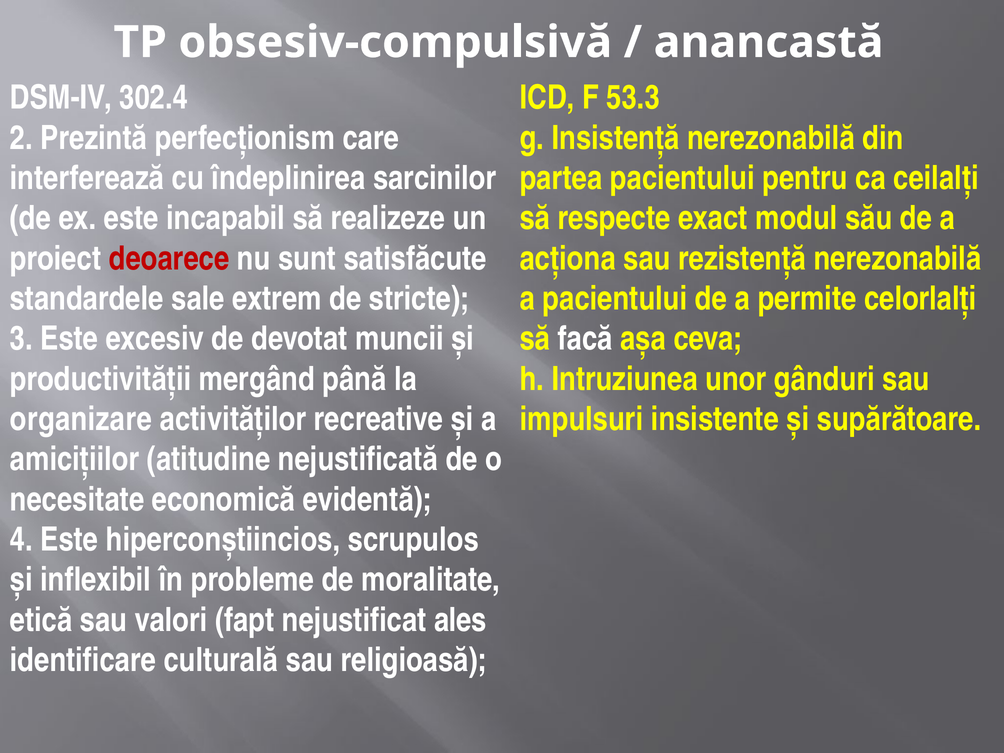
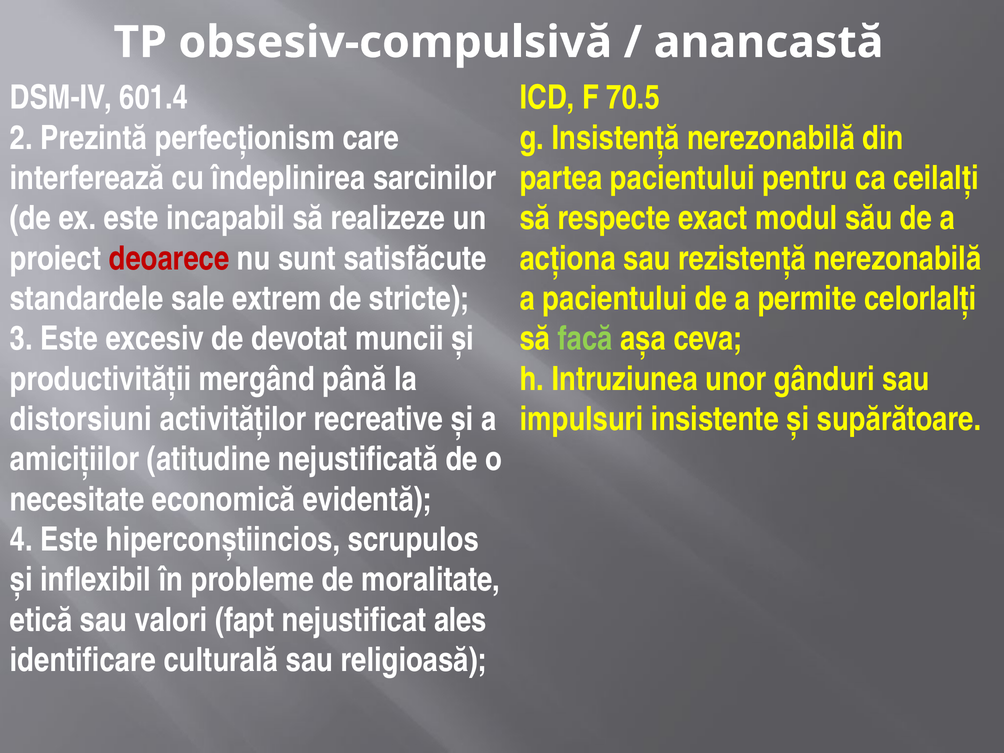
302.4: 302.4 -> 601.4
53.3: 53.3 -> 70.5
facă colour: white -> light green
organizare: organizare -> distorsiuni
